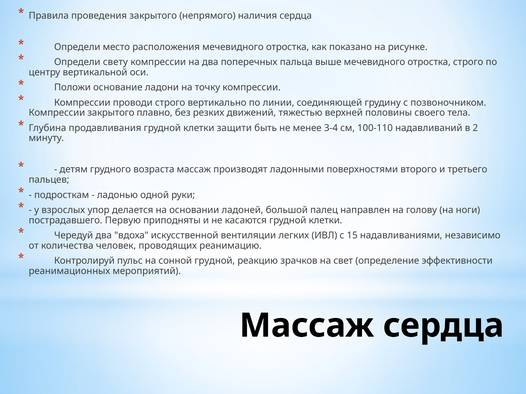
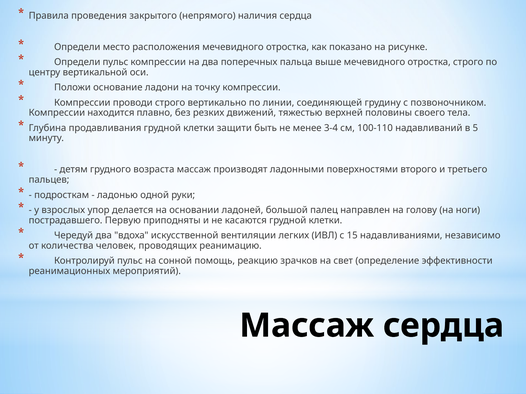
Определи свету: свету -> пульс
Компрессии закрытого: закрытого -> находится
2: 2 -> 5
сонной грудной: грудной -> помощь
